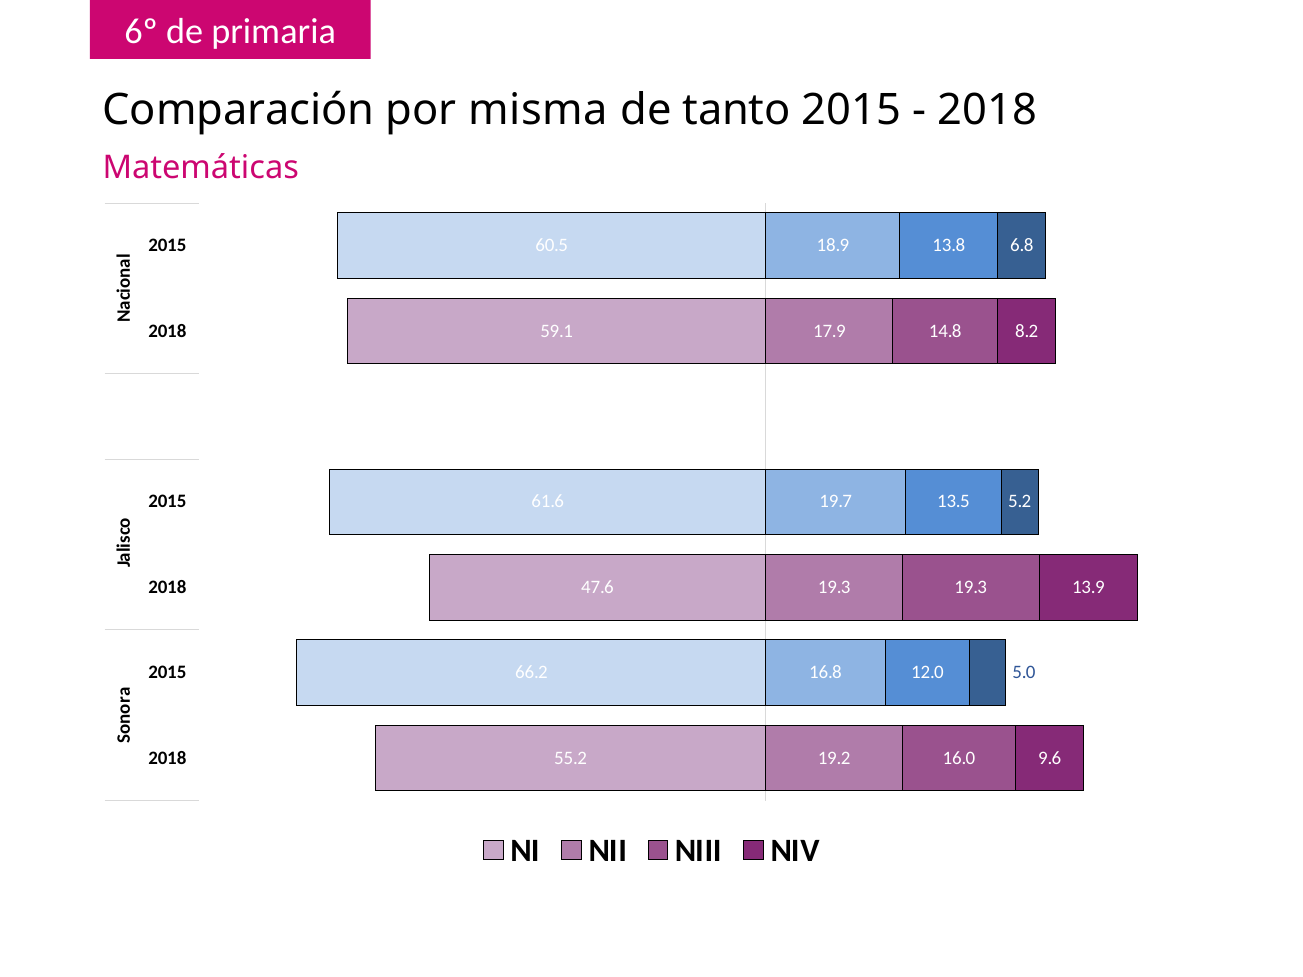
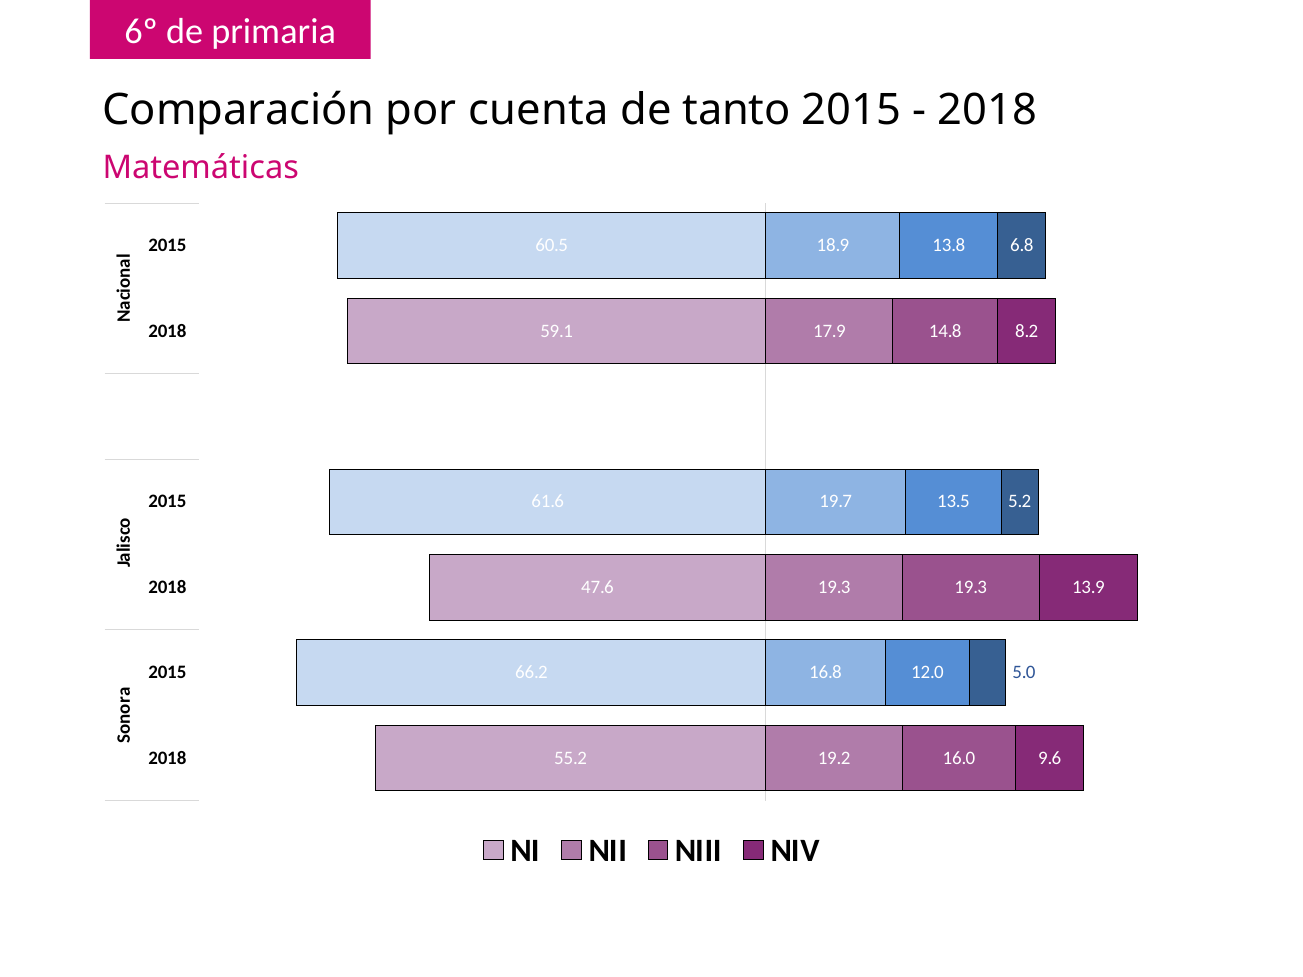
misma: misma -> cuenta
